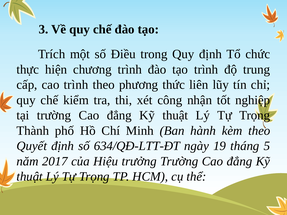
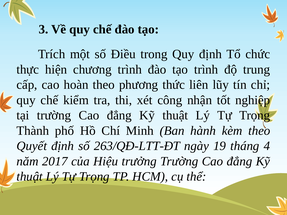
cao trình: trình -> hoàn
634/QĐ-LTT-ĐT: 634/QĐ-LTT-ĐT -> 263/QĐ-LTT-ĐT
5: 5 -> 4
